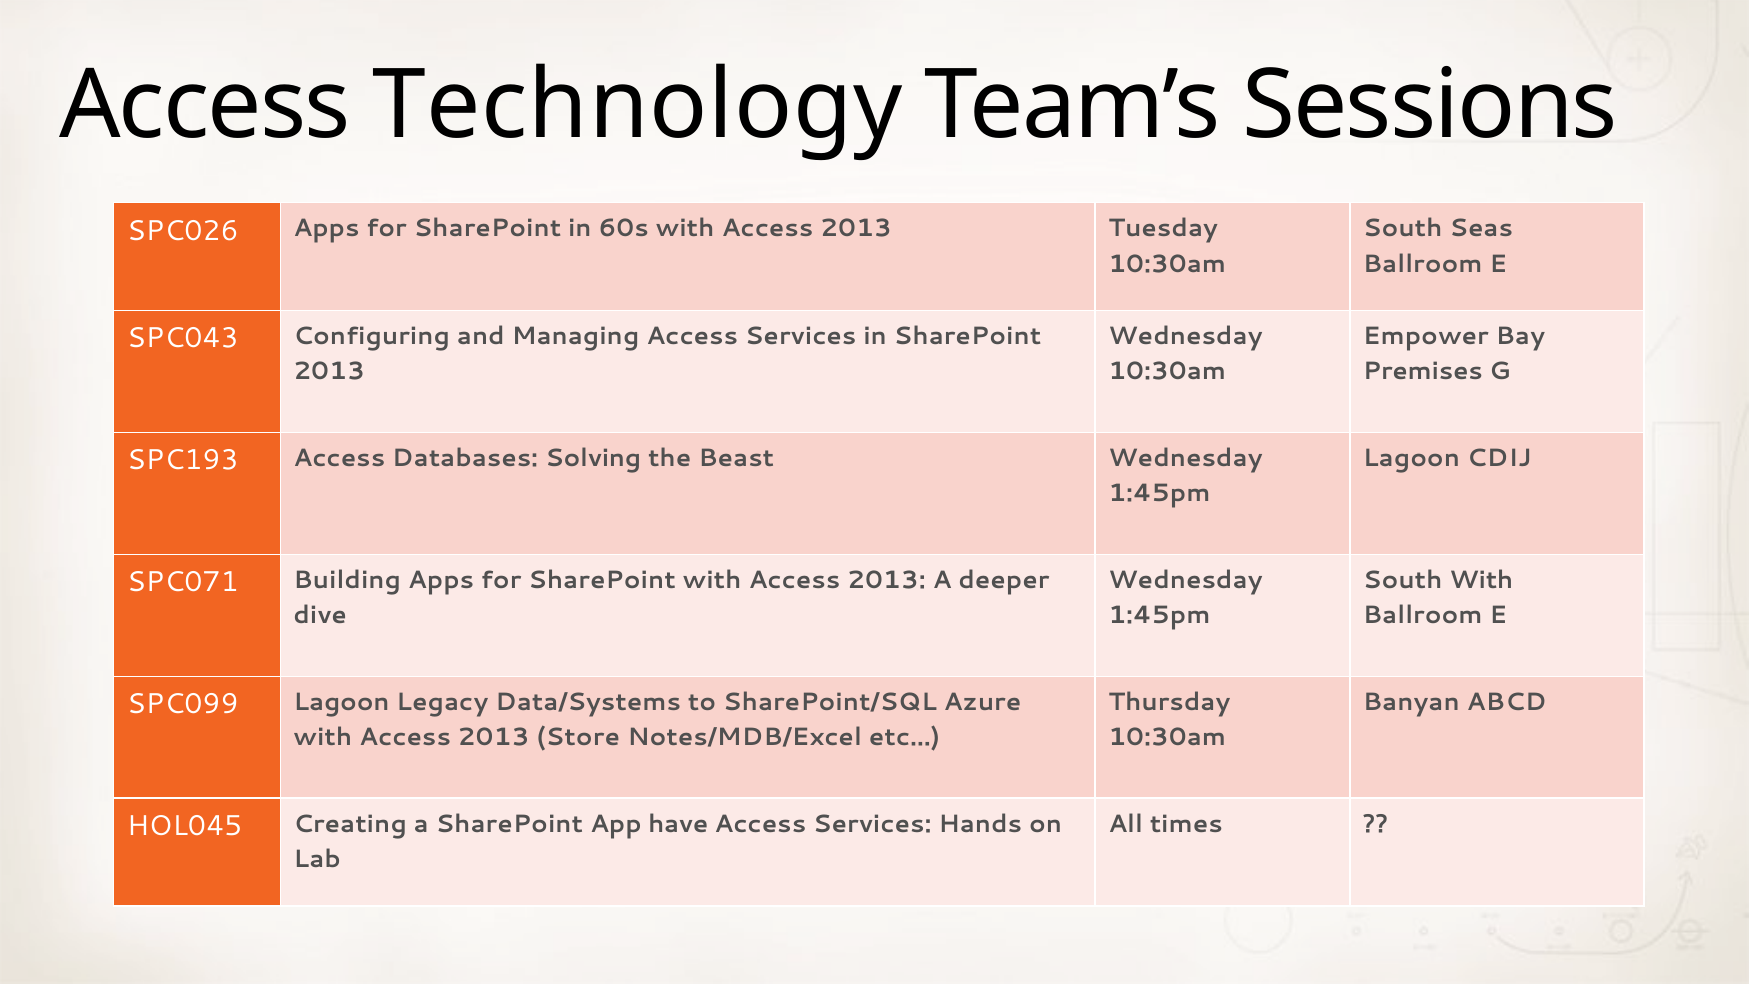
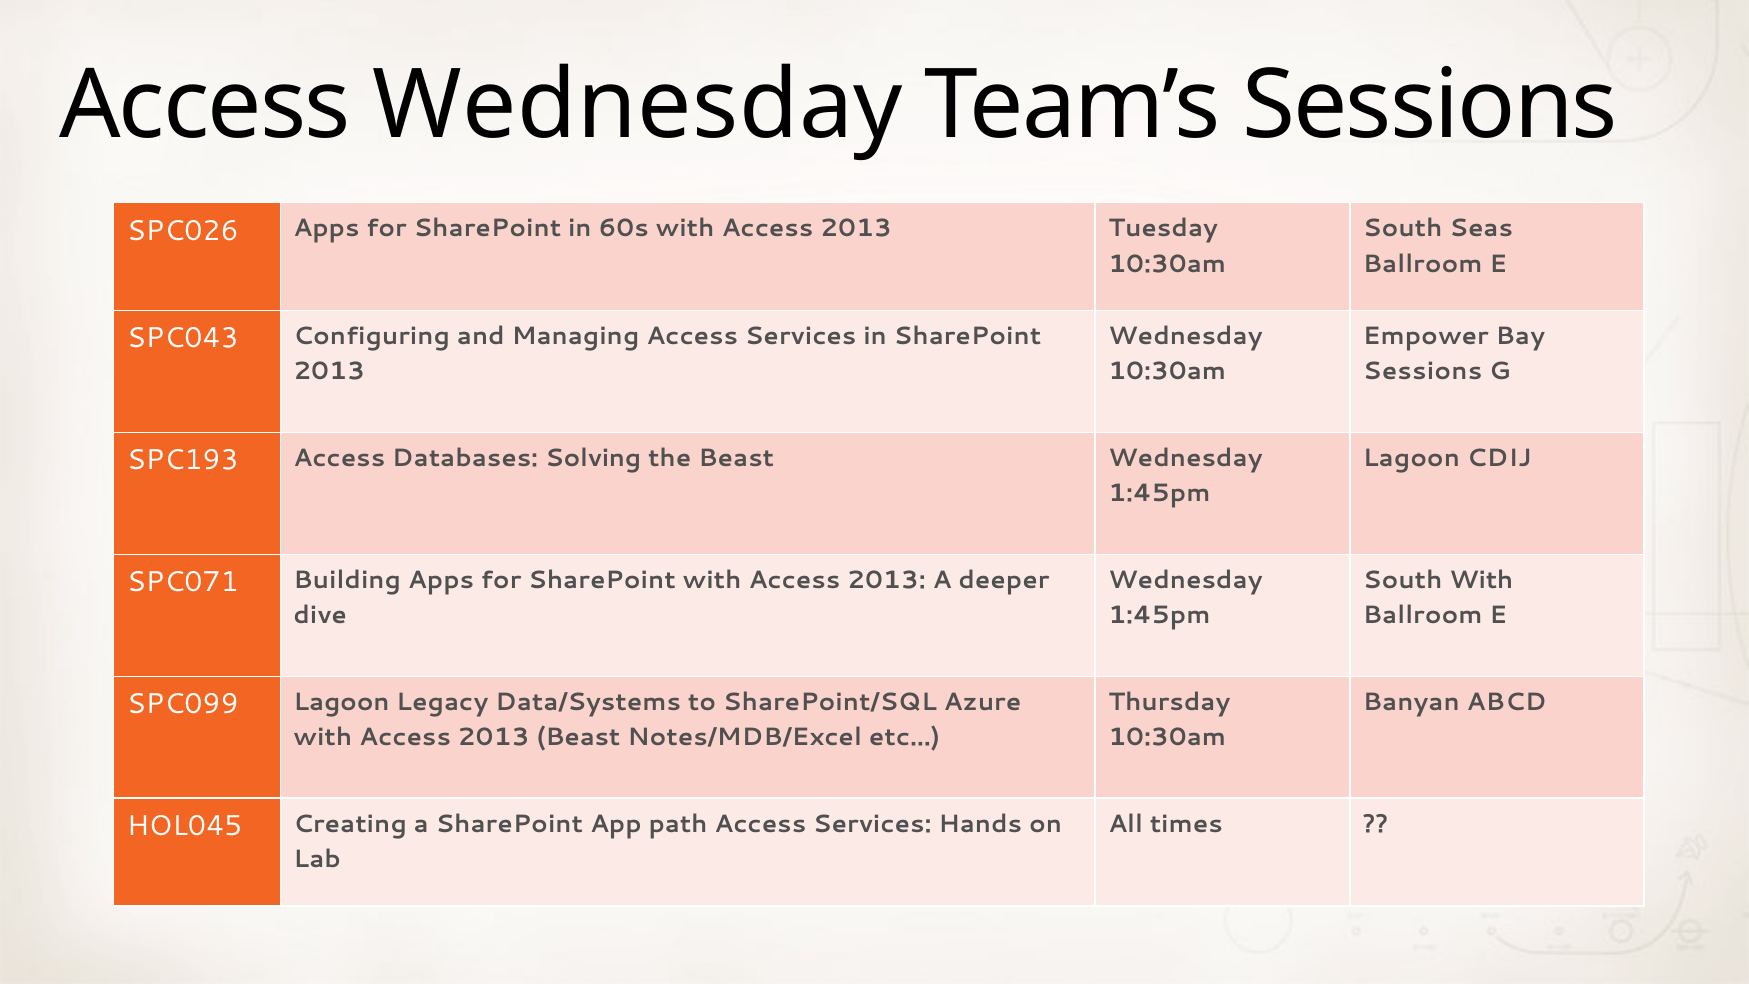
Access Technology: Technology -> Wednesday
Premises at (1423, 372): Premises -> Sessions
2013 Store: Store -> Beast
have: have -> path
